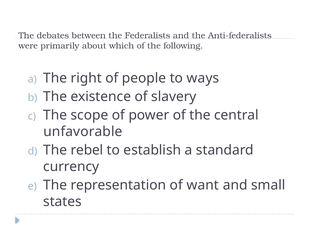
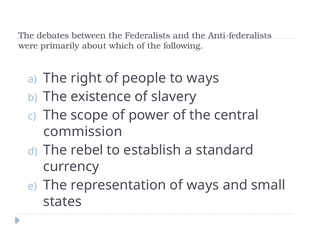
unfavorable: unfavorable -> commission
of want: want -> ways
